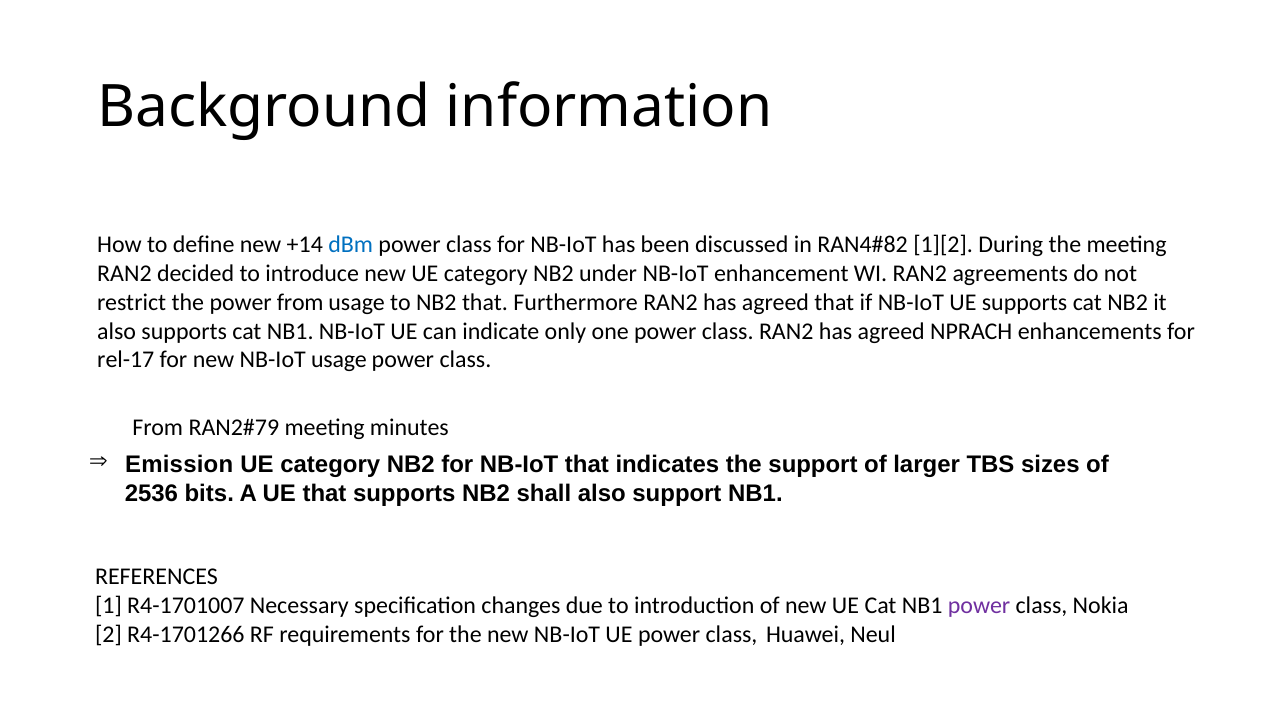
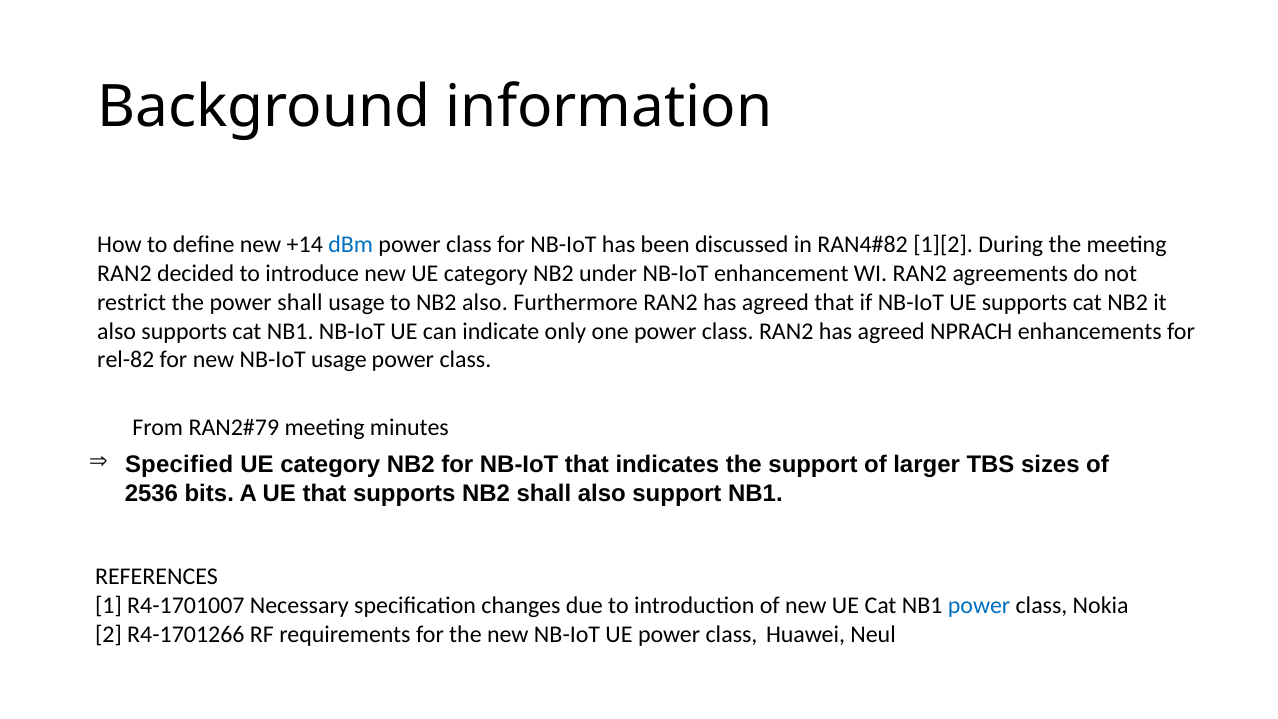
power from: from -> shall
NB2 that: that -> also
rel-17: rel-17 -> rel-82
Emission: Emission -> Specified
power at (979, 605) colour: purple -> blue
